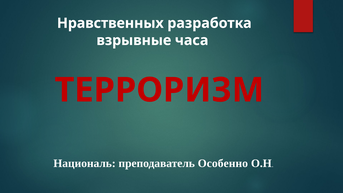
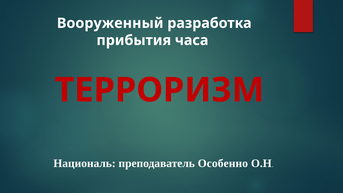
Нравственных: Нравственных -> Вооруженный
взрывные: взрывные -> прибытия
